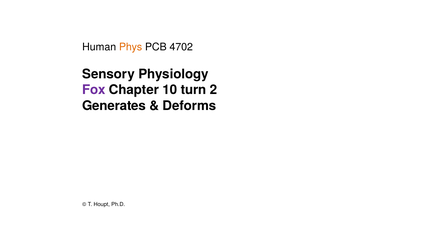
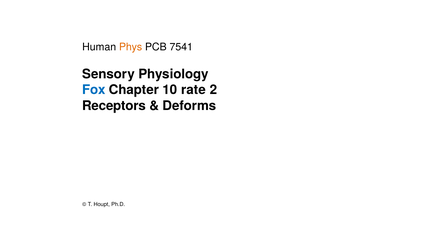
4702: 4702 -> 7541
Fox colour: purple -> blue
turn: turn -> rate
Generates: Generates -> Receptors
